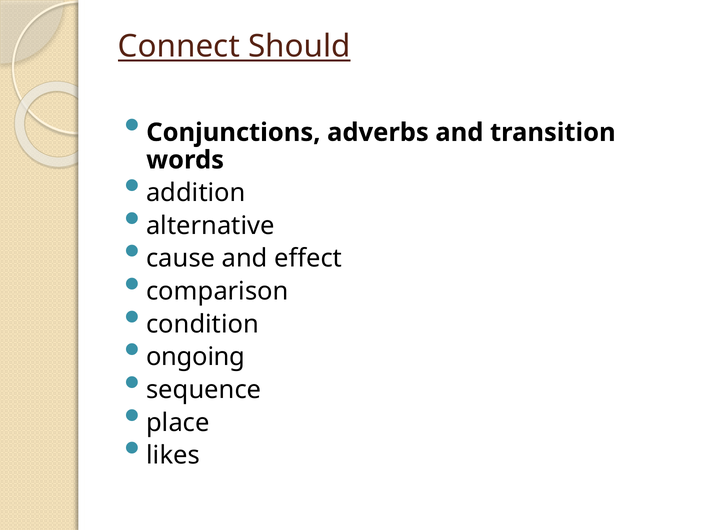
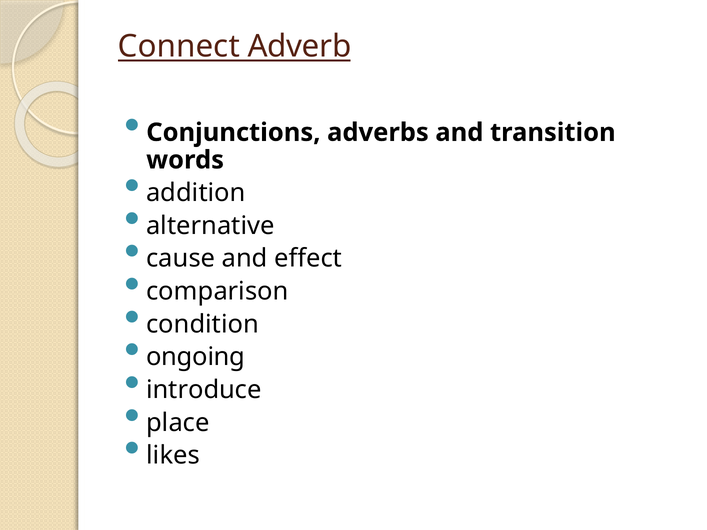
Should: Should -> Adverb
sequence: sequence -> introduce
